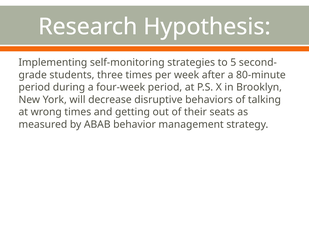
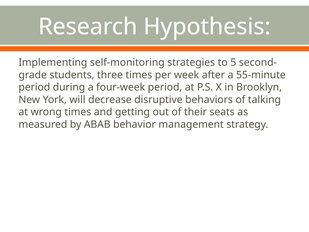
80-minute: 80-minute -> 55-minute
